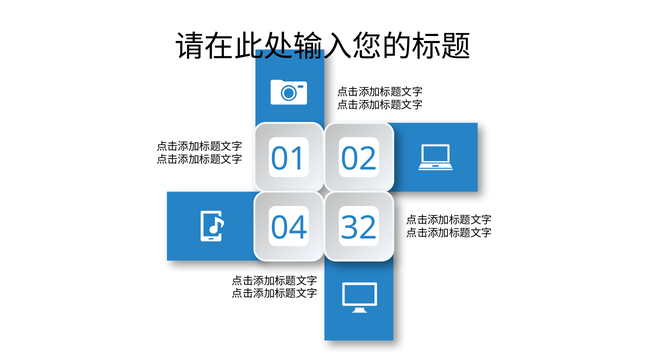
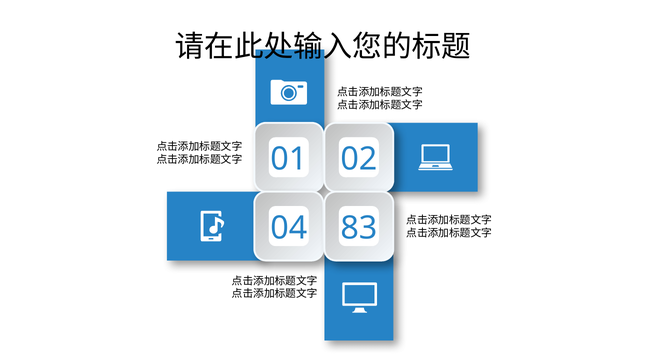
32: 32 -> 83
